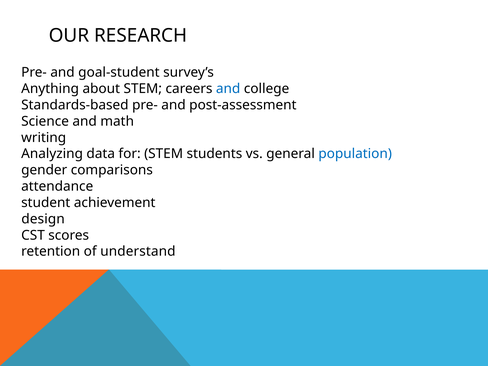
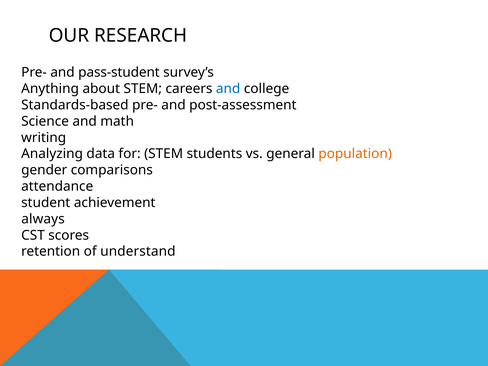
goal-student: goal-student -> pass-student
population colour: blue -> orange
design: design -> always
